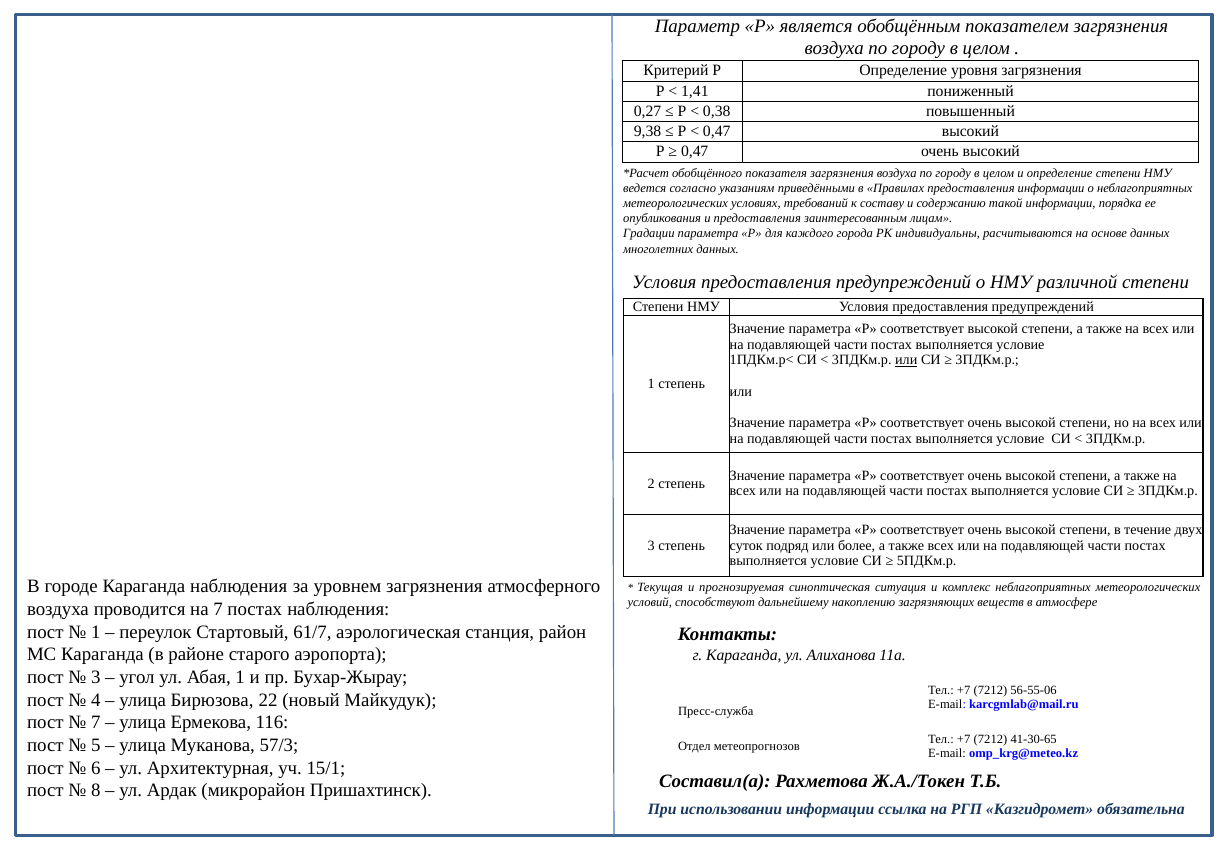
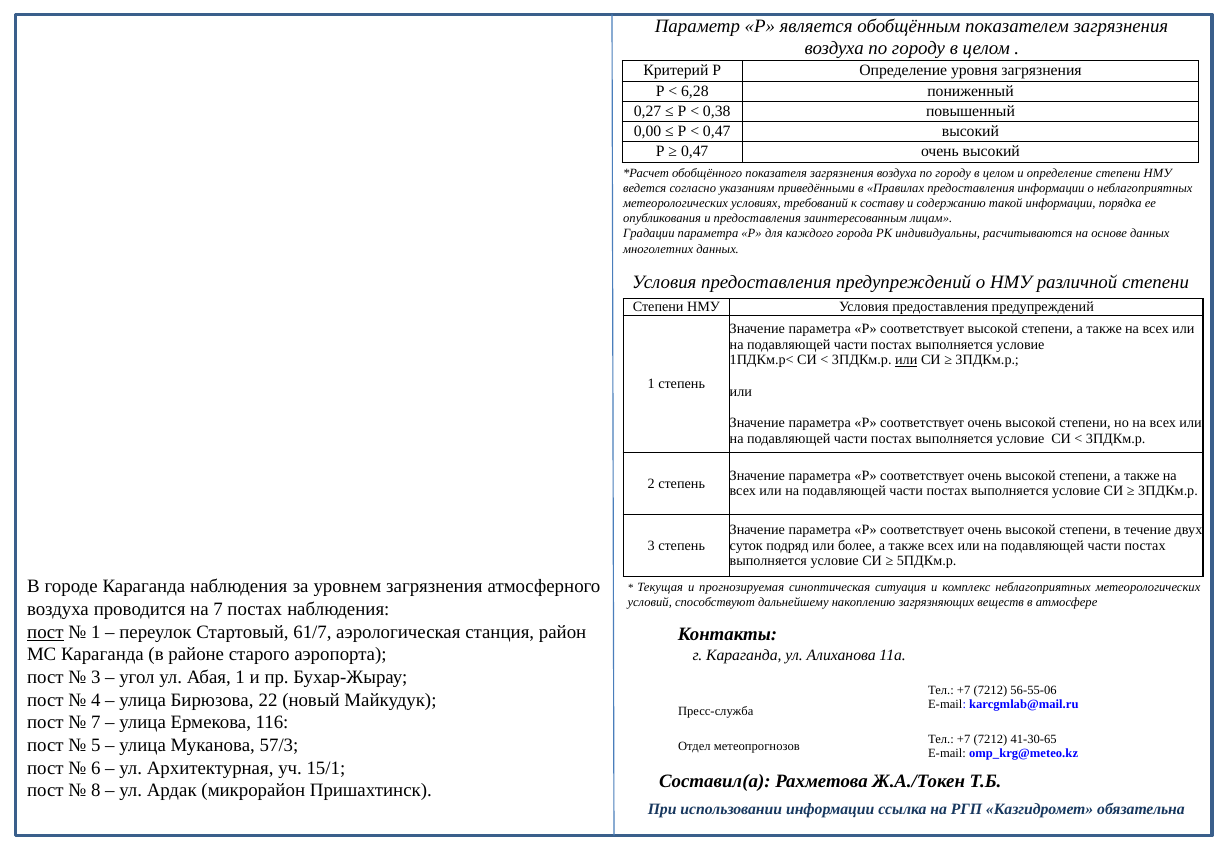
1,41: 1,41 -> 6,28
9,38: 9,38 -> 0,00
пост at (45, 632) underline: none -> present
